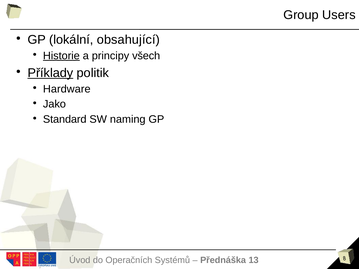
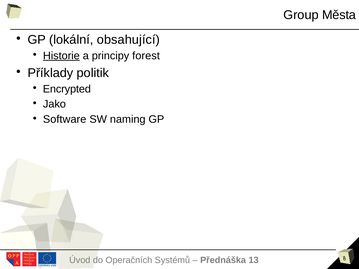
Users: Users -> Města
všech: všech -> forest
Příklady underline: present -> none
Hardware: Hardware -> Encrypted
Standard: Standard -> Software
